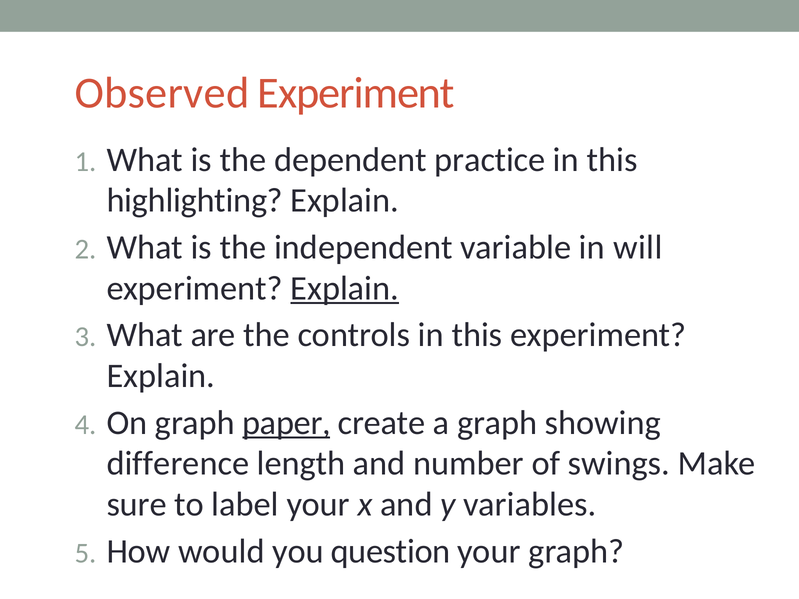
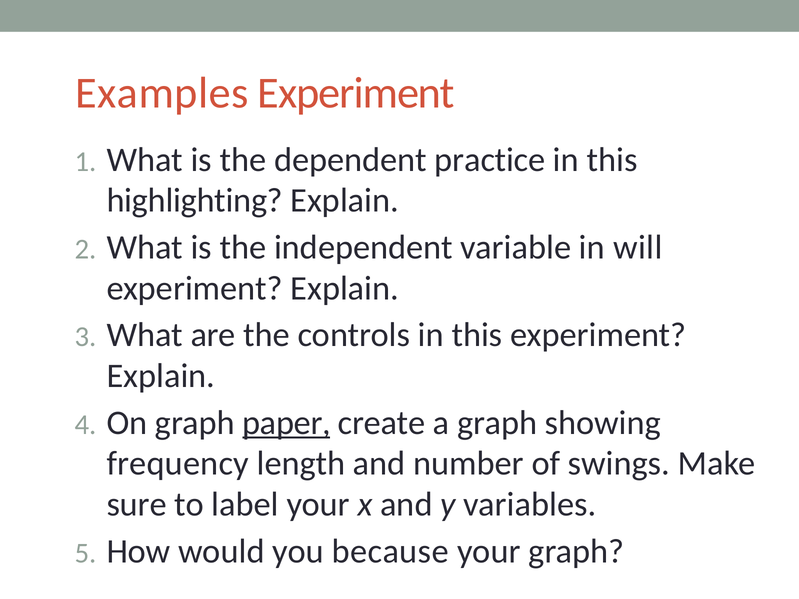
Observed: Observed -> Examples
Explain at (345, 288) underline: present -> none
difference: difference -> frequency
question: question -> because
